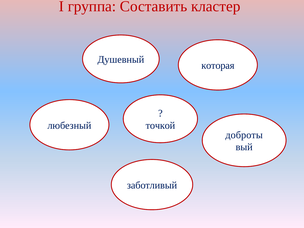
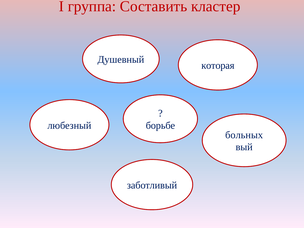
точкой: точкой -> борьбе
доброты: доброты -> больных
